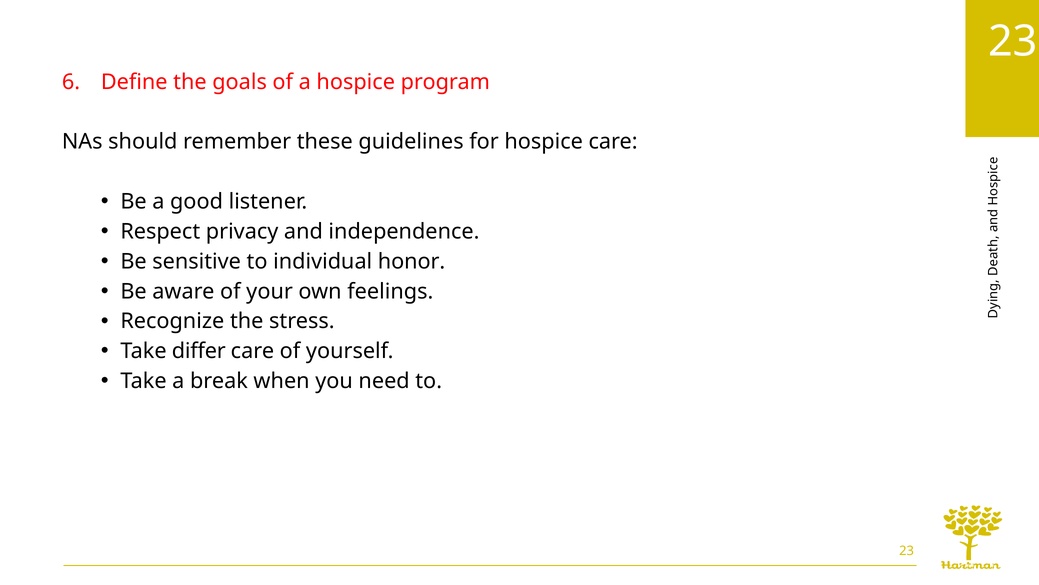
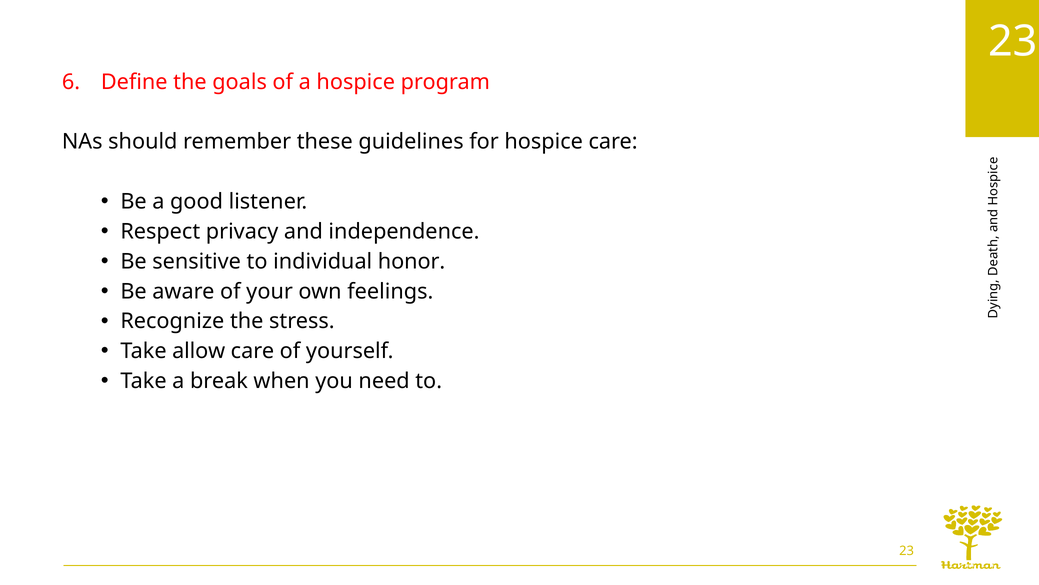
differ: differ -> allow
